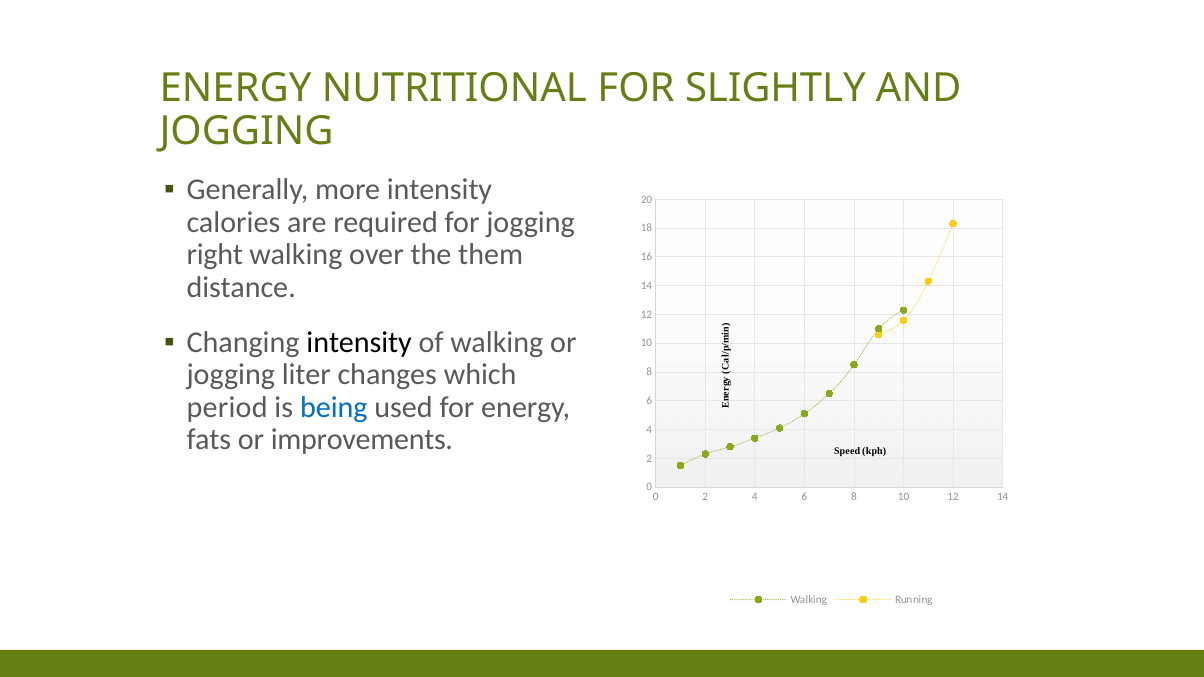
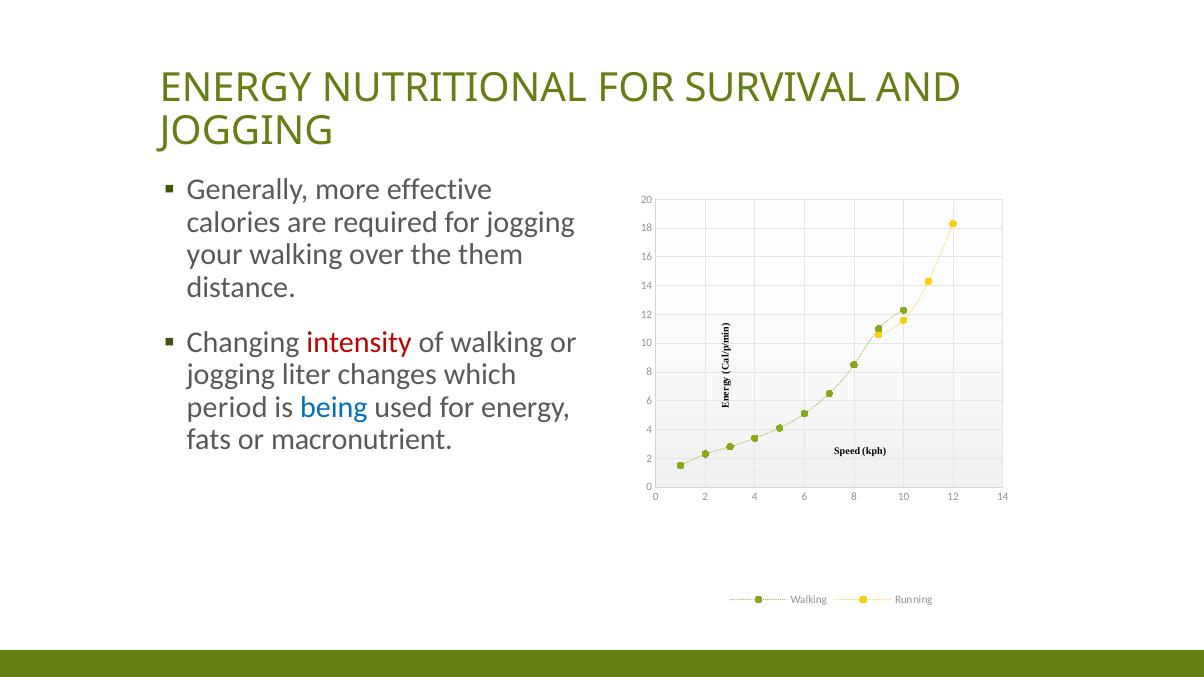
SLIGHTLY: SLIGHTLY -> SURVIVAL
more intensity: intensity -> effective
right: right -> your
intensity at (359, 342) colour: black -> red
improvements: improvements -> macronutrient
